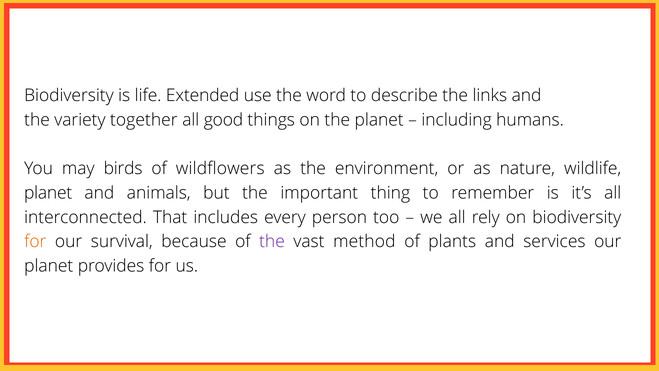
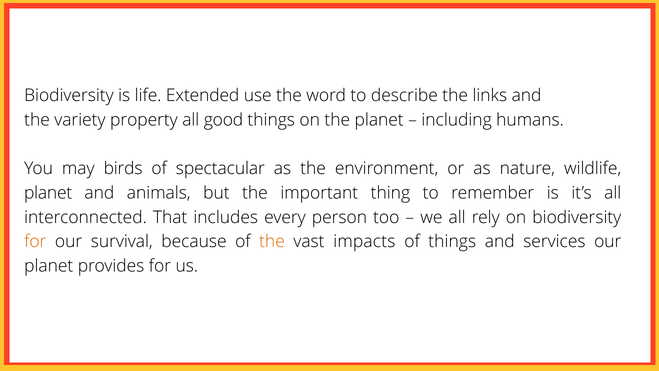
together: together -> property
wildflowers: wildflowers -> spectacular
the at (272, 242) colour: purple -> orange
method: method -> impacts
of plants: plants -> things
